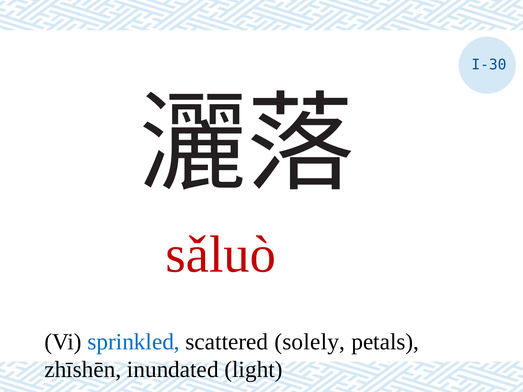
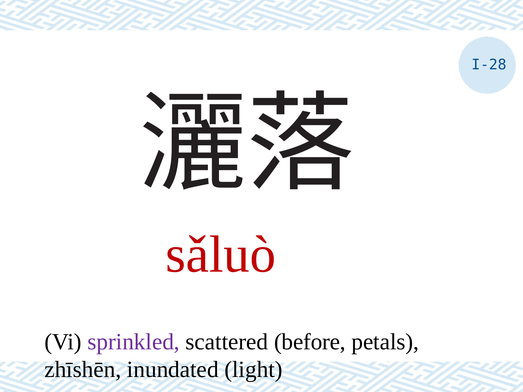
I-30: I-30 -> I-28
sprinkled colour: blue -> purple
solely: solely -> before
